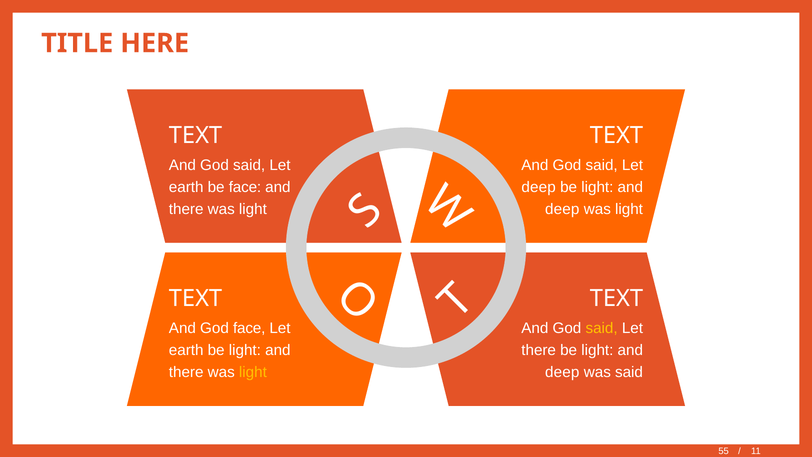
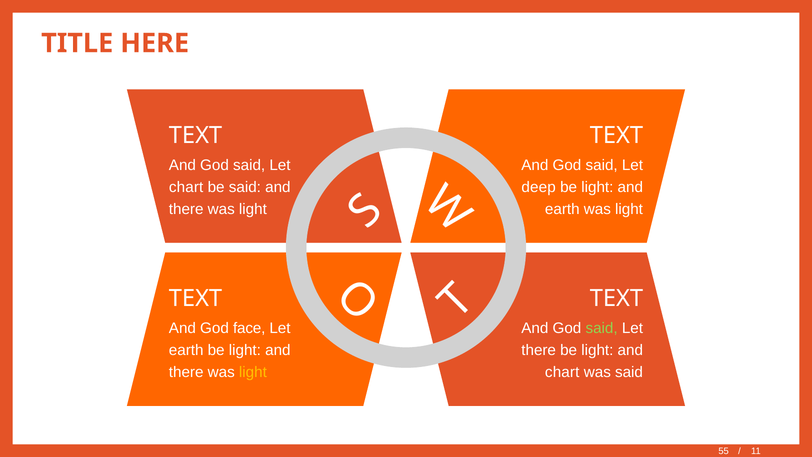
earth at (186, 187): earth -> chart
be face: face -> said
deep at (562, 209): deep -> earth
said at (602, 328) colour: yellow -> light green
deep at (562, 372): deep -> chart
